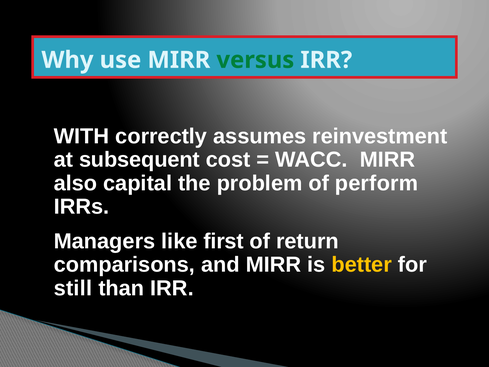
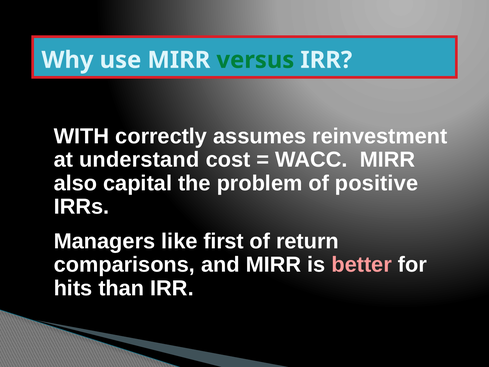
subsequent: subsequent -> understand
perform: perform -> positive
better colour: yellow -> pink
still: still -> hits
